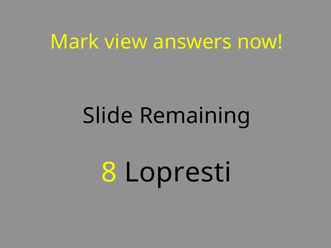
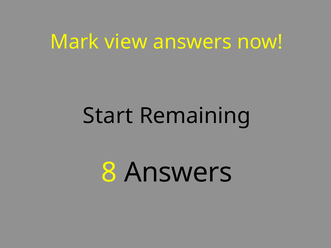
Slide: Slide -> Start
8 Lopresti: Lopresti -> Answers
